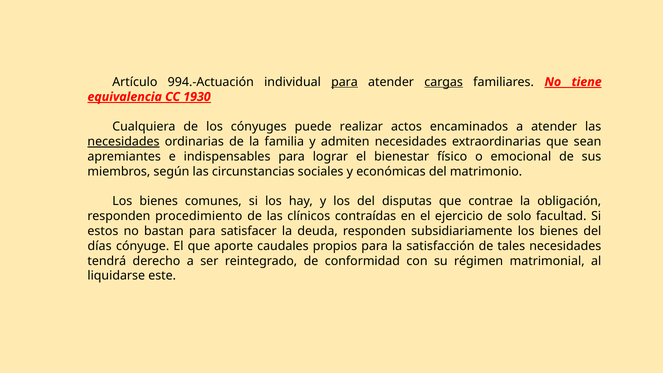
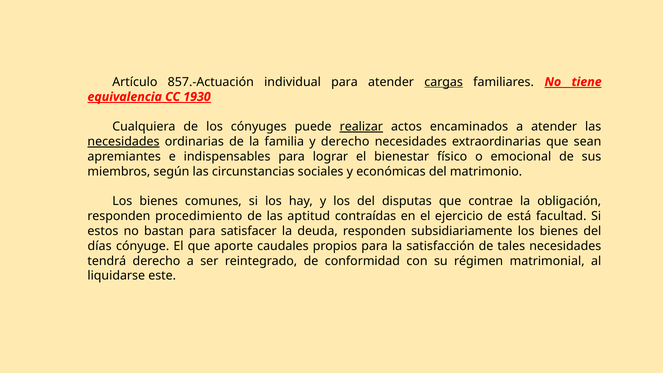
994.-Actuación: 994.-Actuación -> 857.-Actuación
para at (345, 82) underline: present -> none
realizar underline: none -> present
y admiten: admiten -> derecho
clínicos: clínicos -> aptitud
solo: solo -> está
